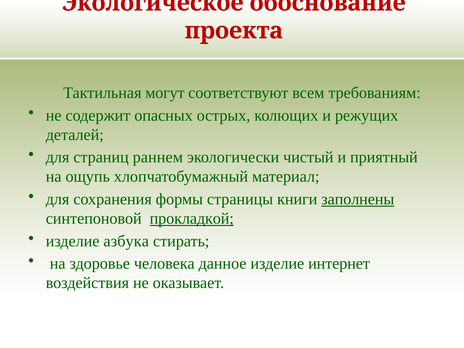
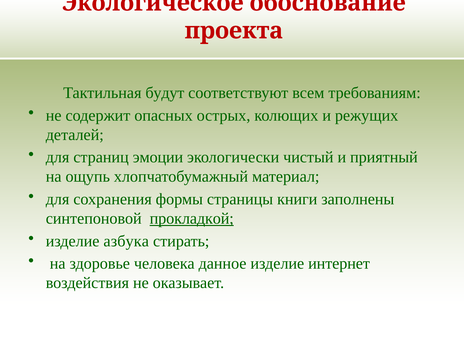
могут: могут -> будут
раннем: раннем -> эмоции
заполнены underline: present -> none
